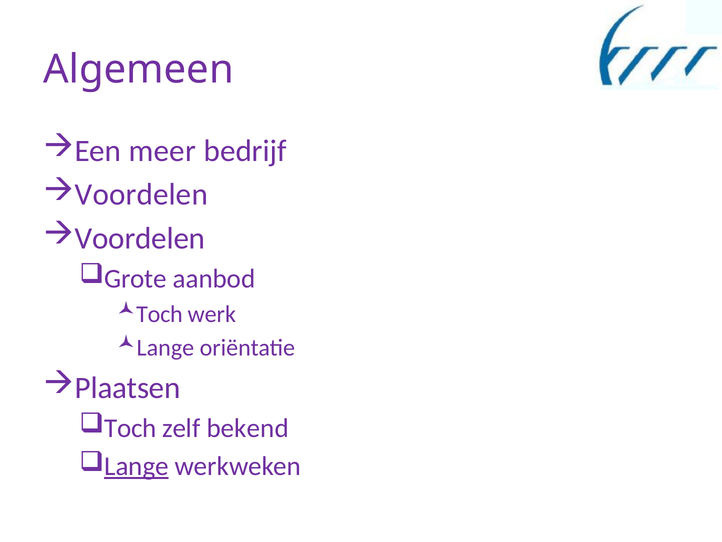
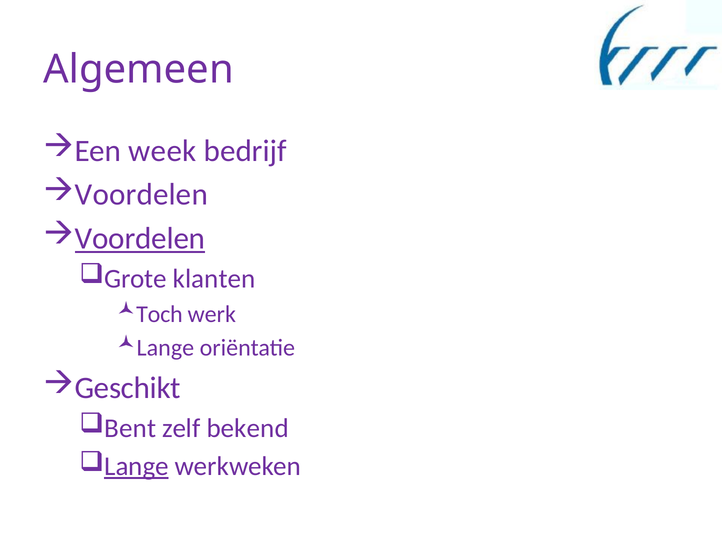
meer: meer -> week
Voordelen at (140, 238) underline: none -> present
aanbod: aanbod -> klanten
Plaatsen: Plaatsen -> Geschikt
Toch at (130, 428): Toch -> Bent
